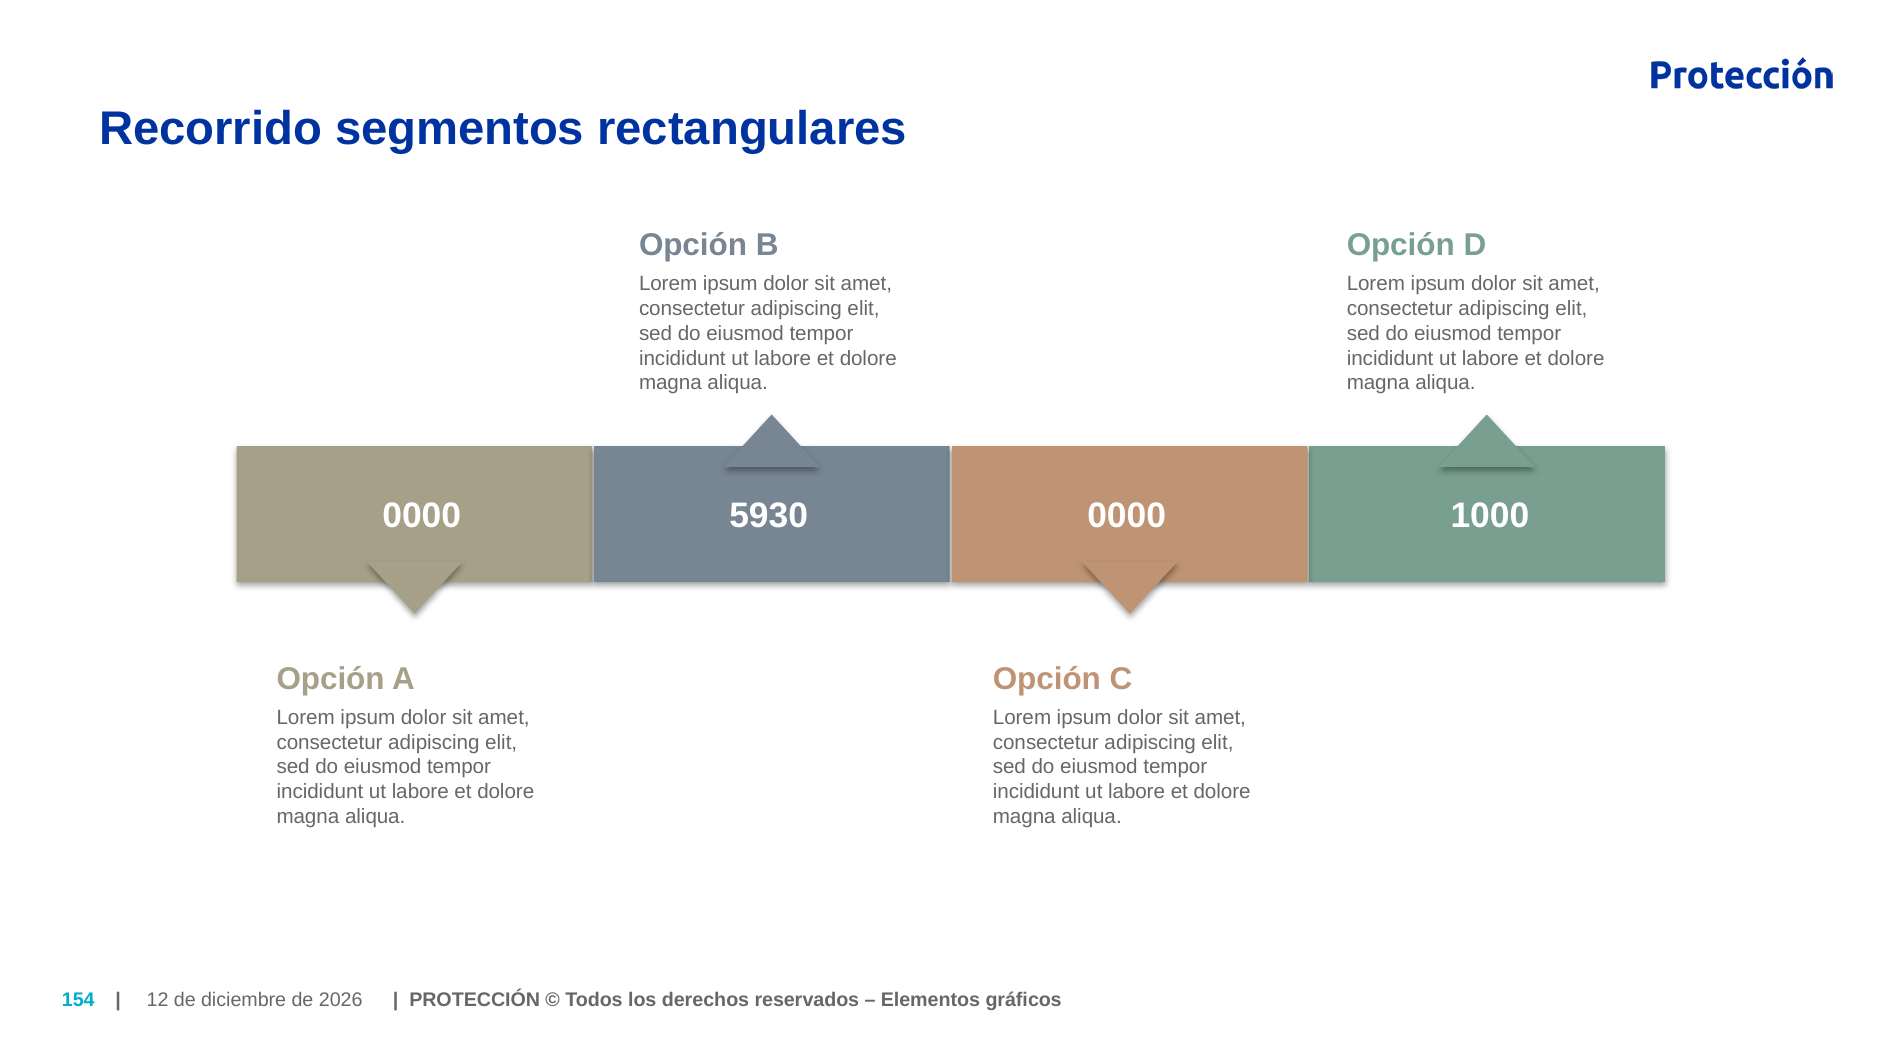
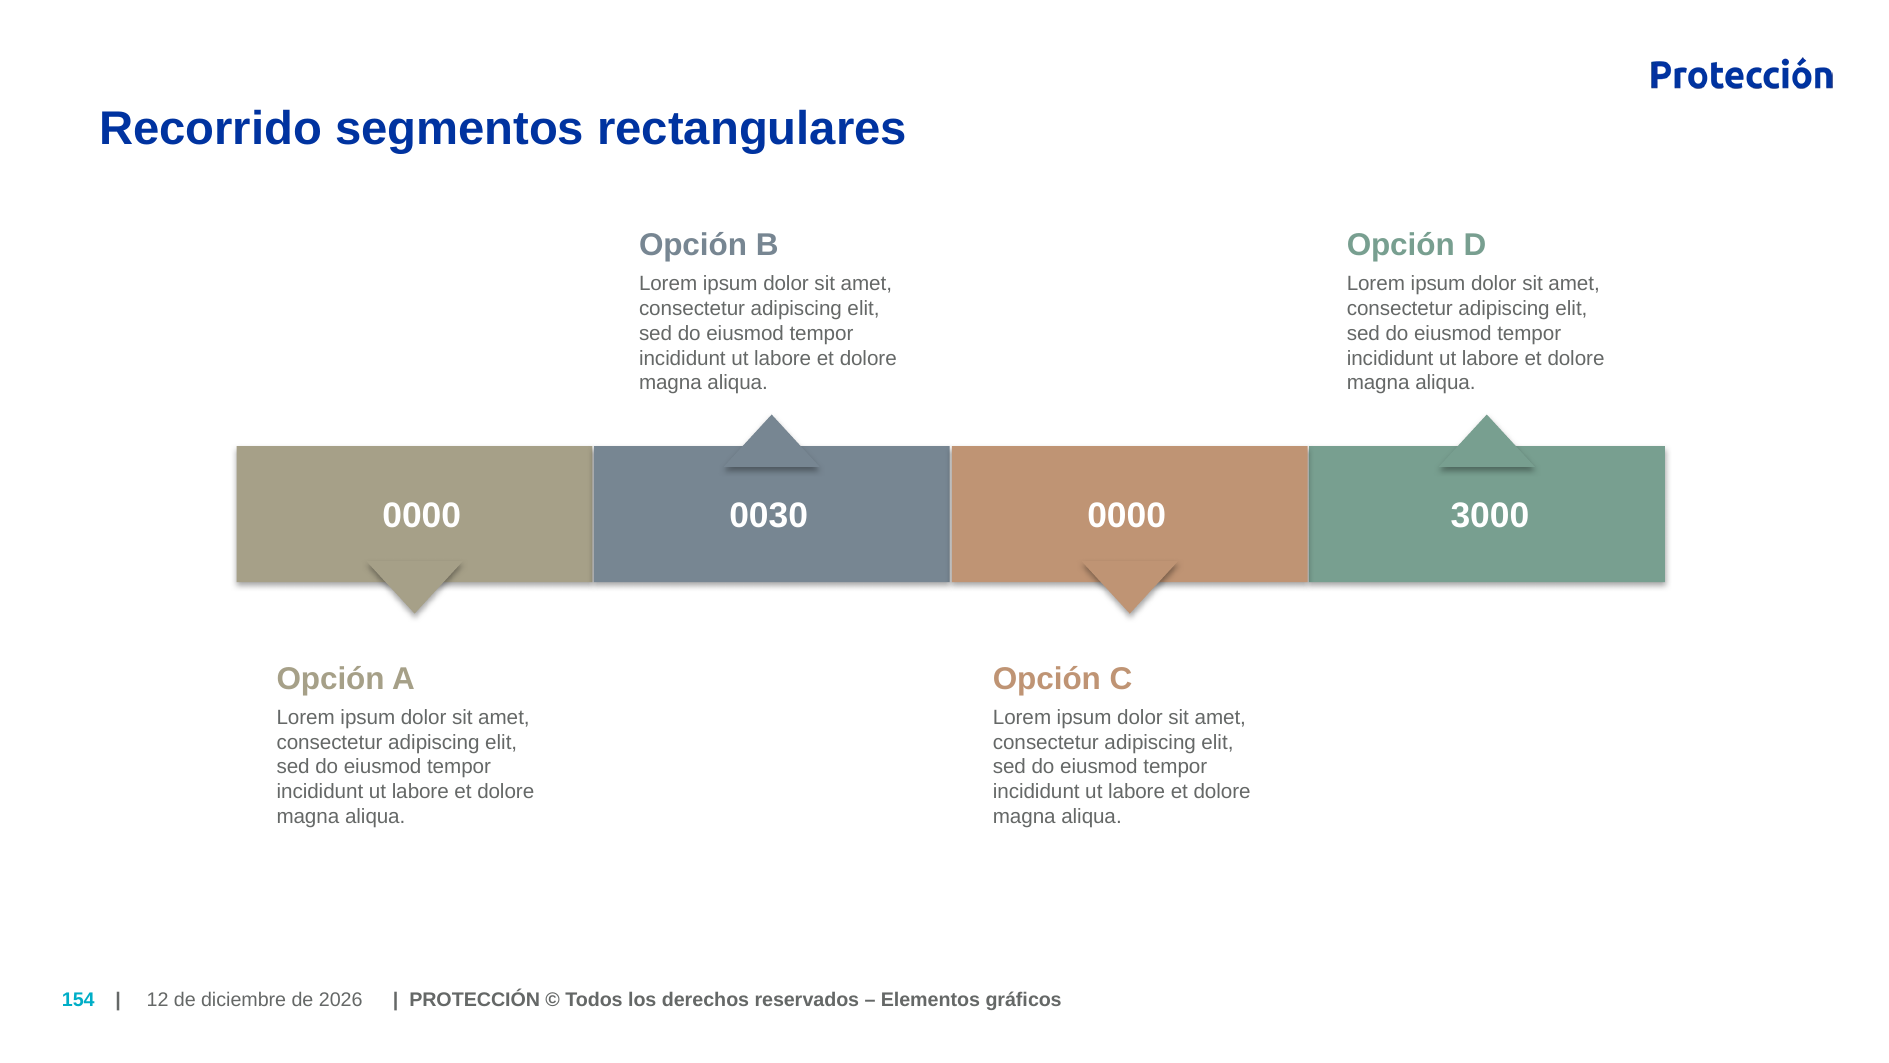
5930: 5930 -> 0030
1000: 1000 -> 3000
